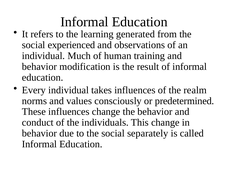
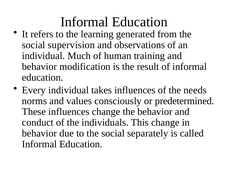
experienced: experienced -> supervision
realm: realm -> needs
